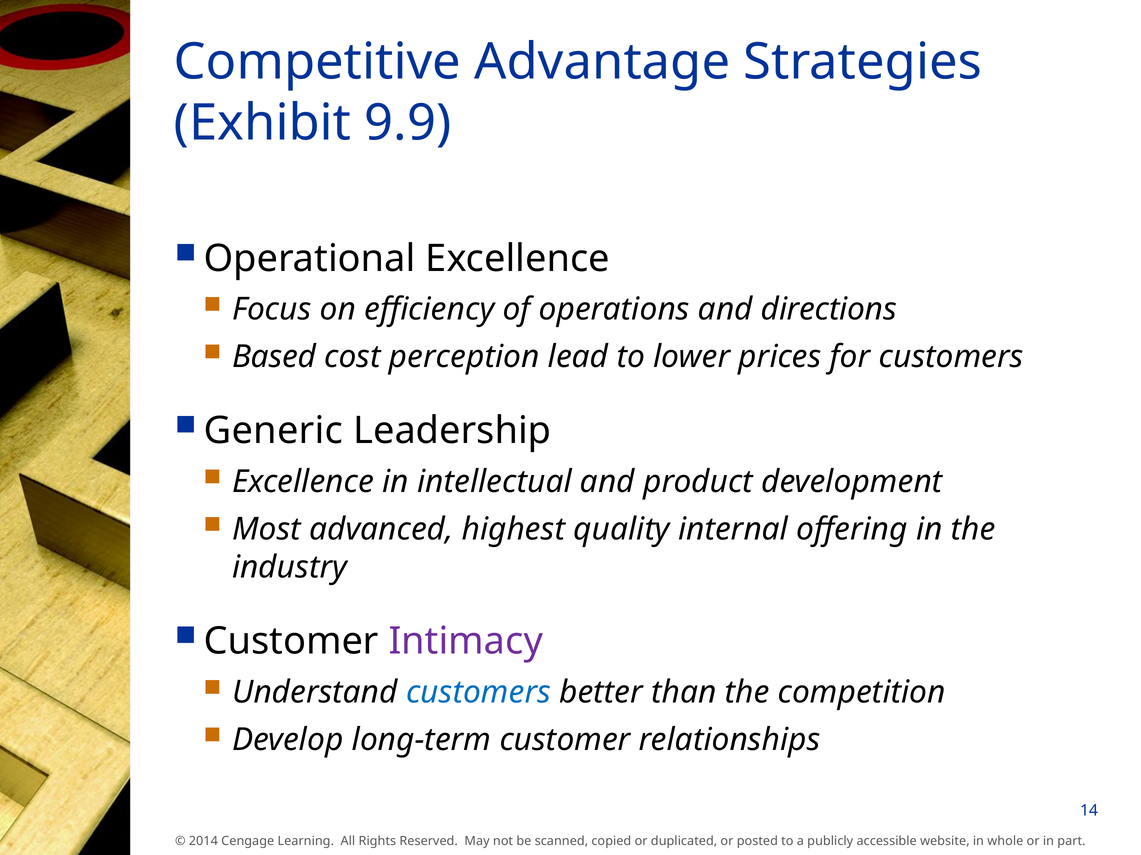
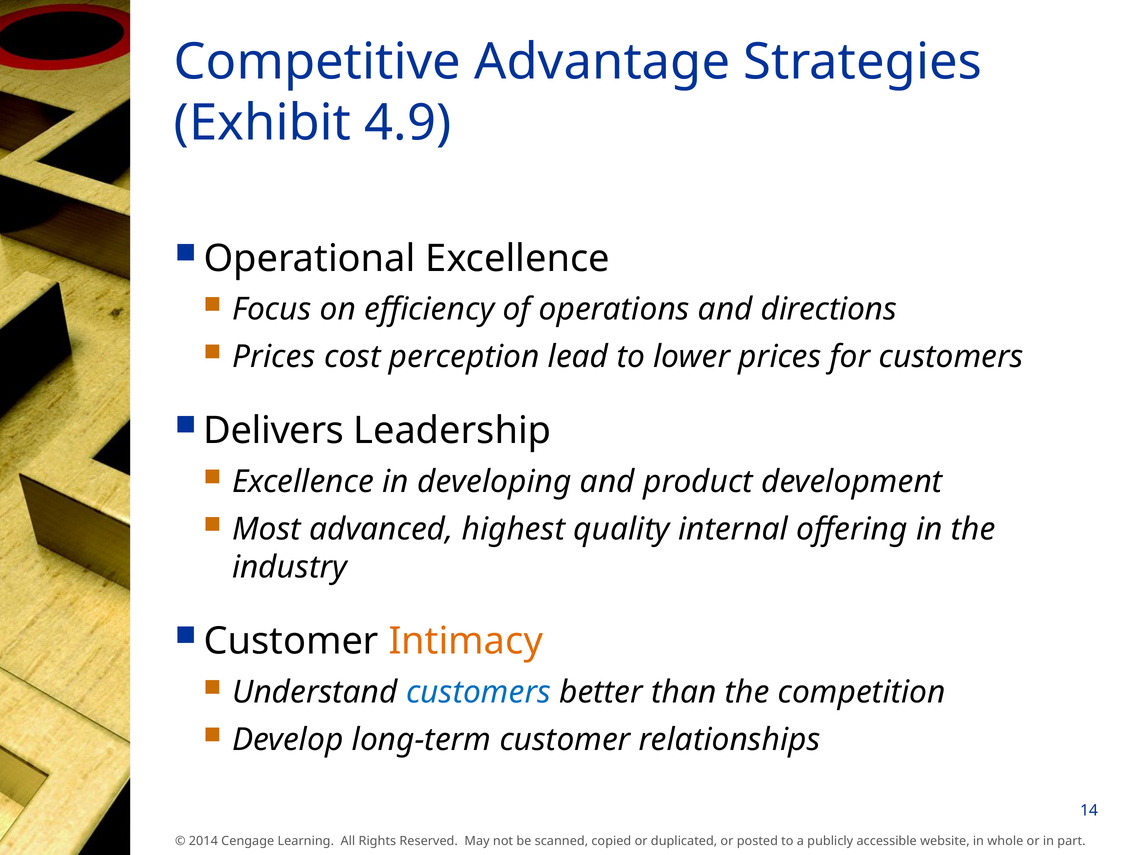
9.9: 9.9 -> 4.9
Based at (274, 357): Based -> Prices
Generic: Generic -> Delivers
intellectual: intellectual -> developing
Intimacy colour: purple -> orange
